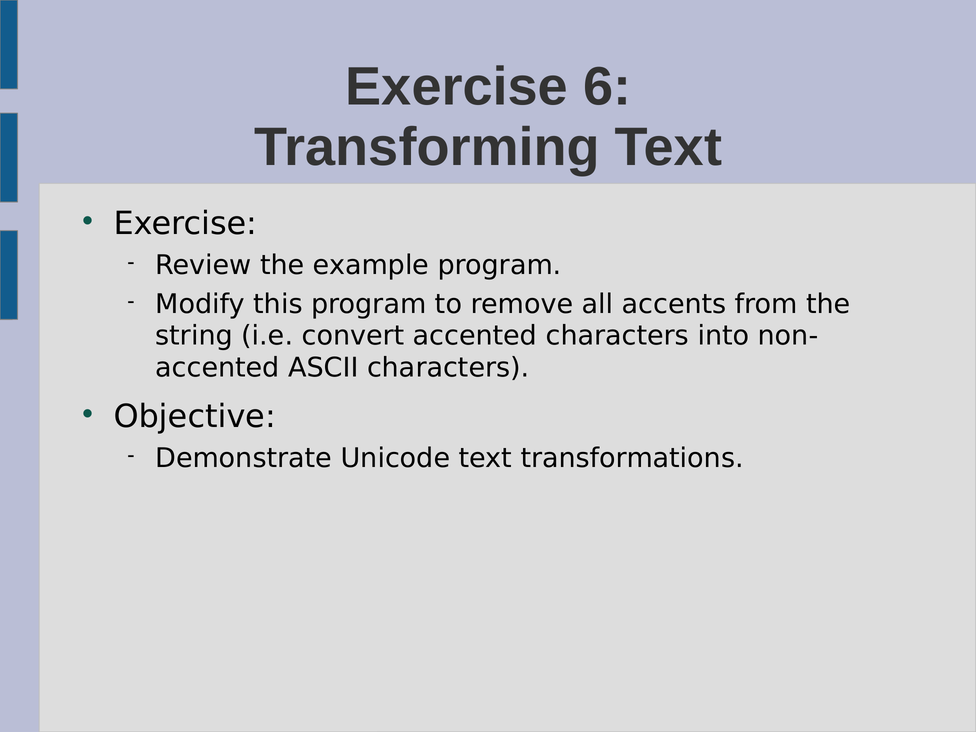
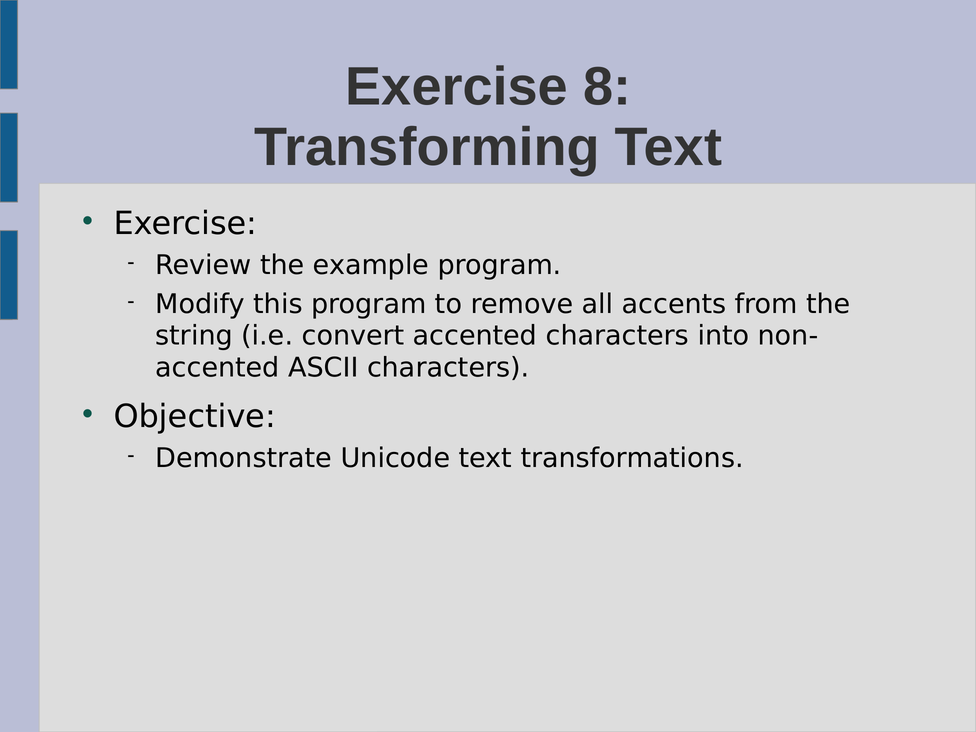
6: 6 -> 8
